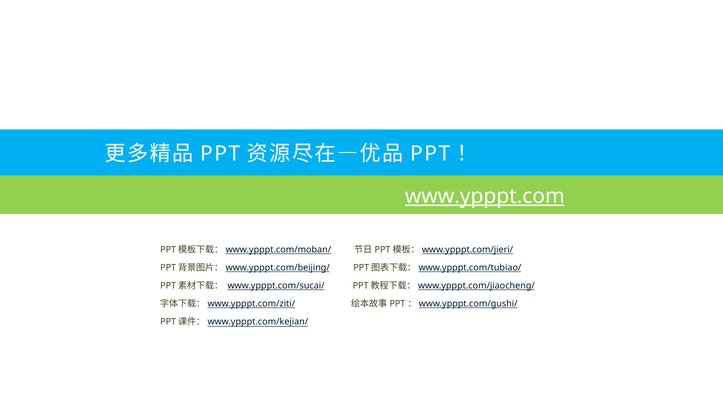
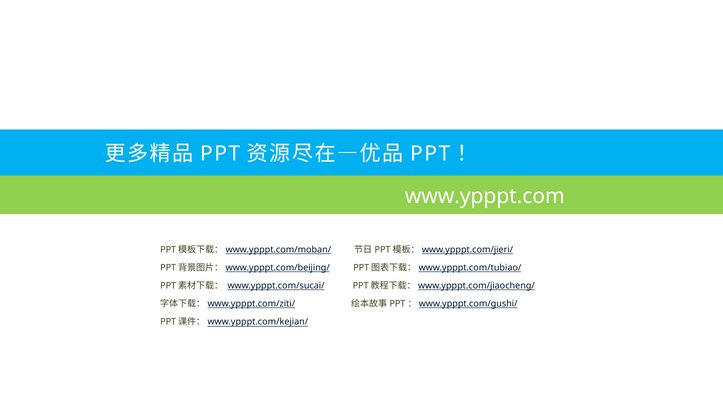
www.ypppt.com underline: present -> none
